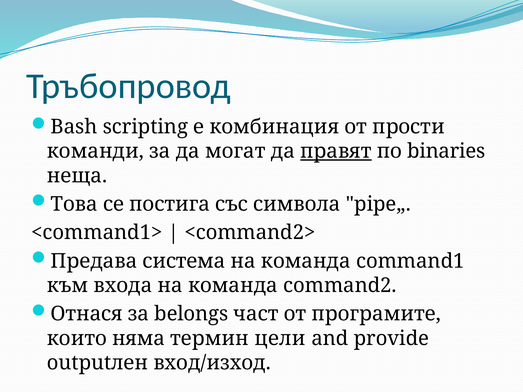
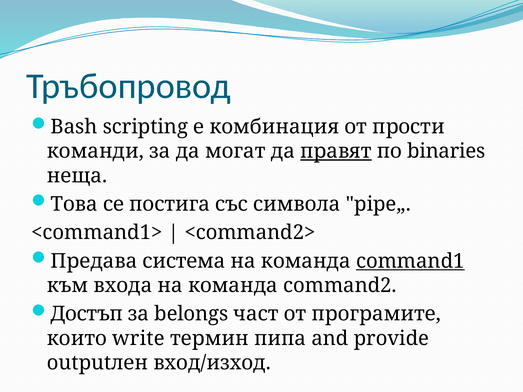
command1 underline: none -> present
Отнася: Отнася -> Достъп
няма: няма -> write
цели: цели -> пипа
